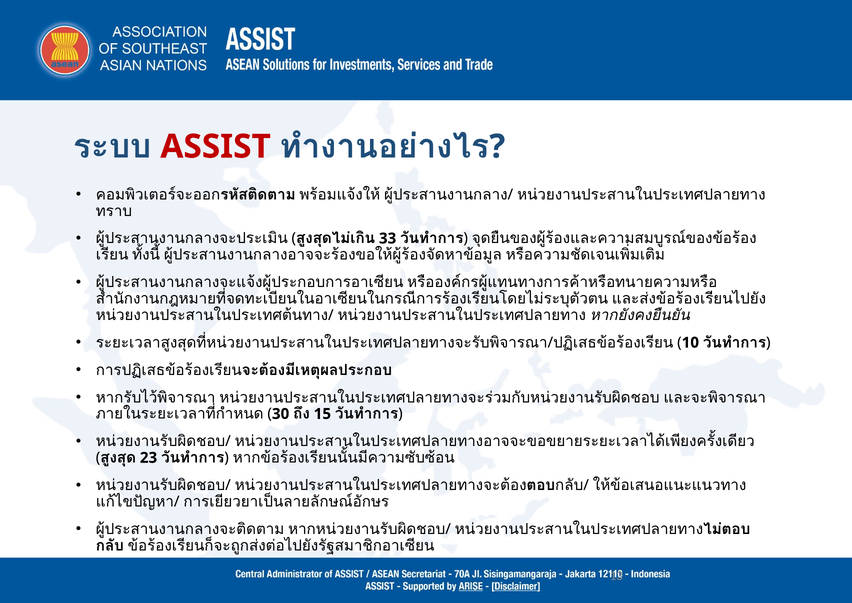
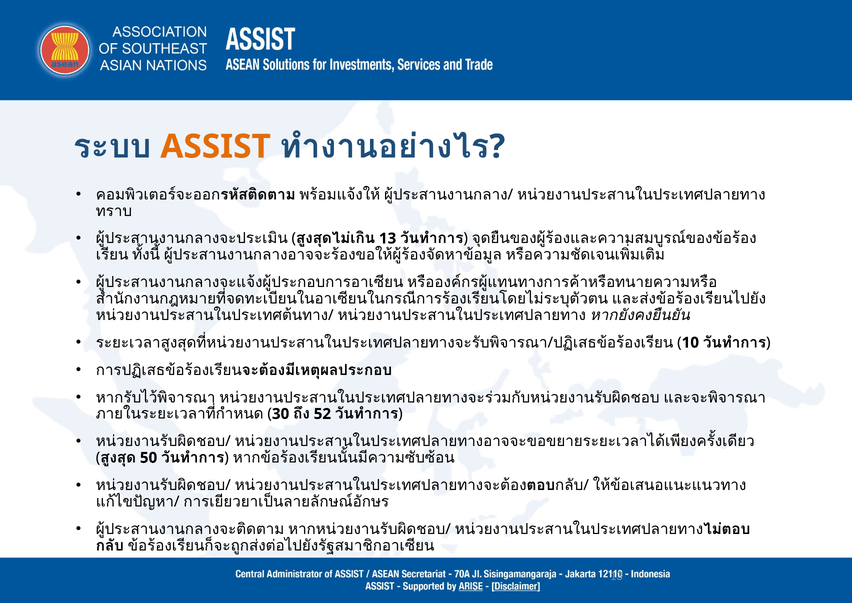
ASSIST colour: red -> orange
33 at (388, 238): 33 -> 13
15: 15 -> 52
23: 23 -> 50
